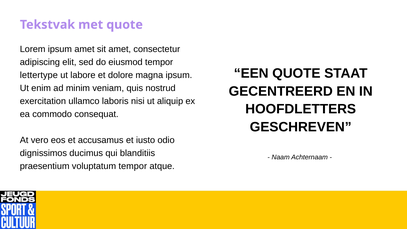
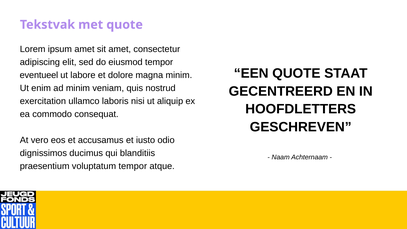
lettertype: lettertype -> eventueel
magna ipsum: ipsum -> minim
